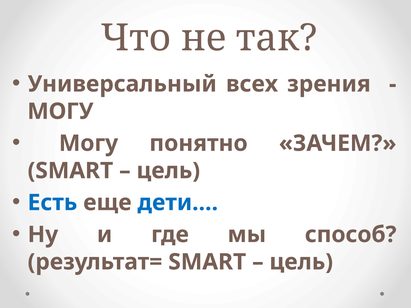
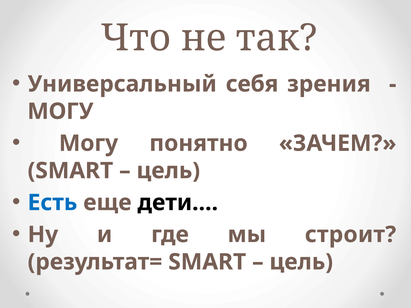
всех: всех -> себя
дети… colour: blue -> black
способ: способ -> строит
